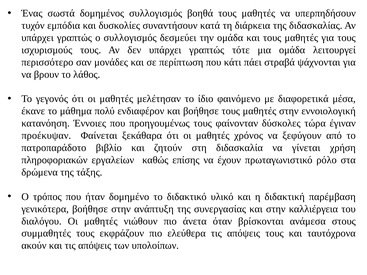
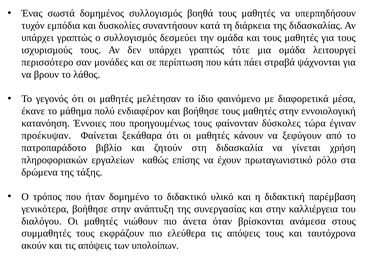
χρόνος: χρόνος -> κάνουν
